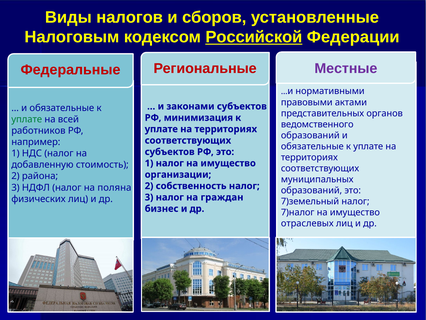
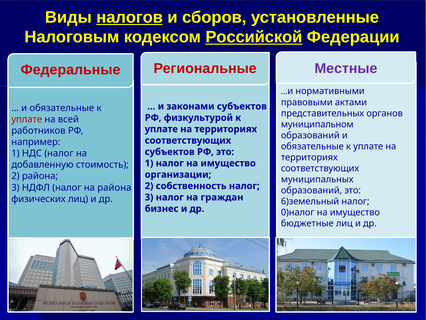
налогов underline: none -> present
минимизация: минимизация -> физкультурой
уплате at (27, 119) colour: green -> red
ведомственного: ведомственного -> муниципальном
на поляна: поляна -> района
7)земельный: 7)земельный -> 6)земельный
7)налог: 7)налог -> 0)налог
отраслевых: отраслевых -> бюджетные
